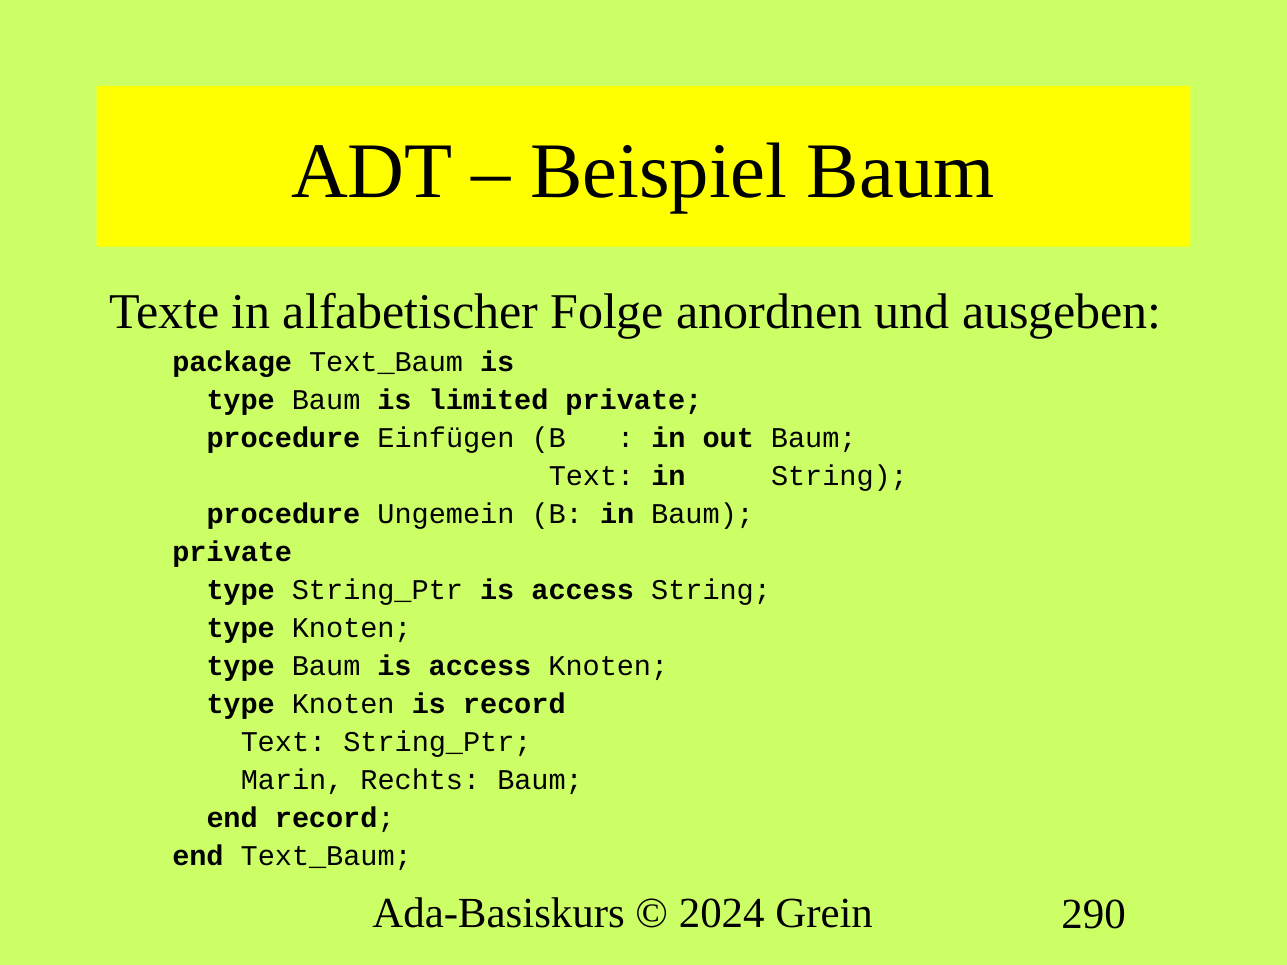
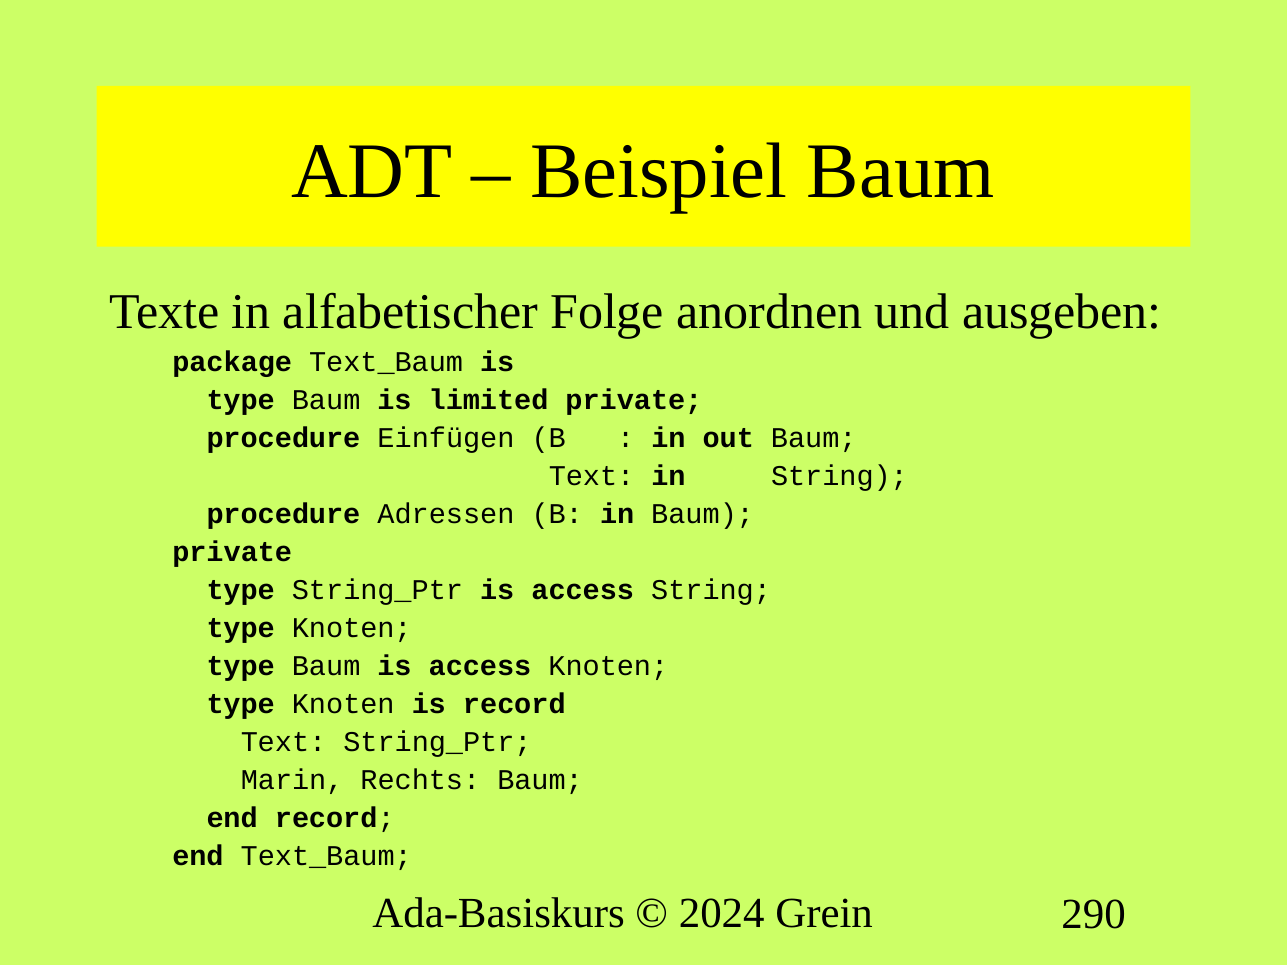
Ungemein: Ungemein -> Adressen
